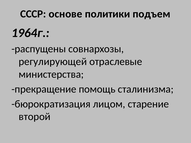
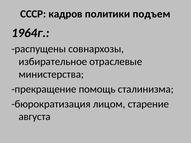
основе: основе -> кадров
регулирующей: регулирующей -> избирательное
второй: второй -> августа
